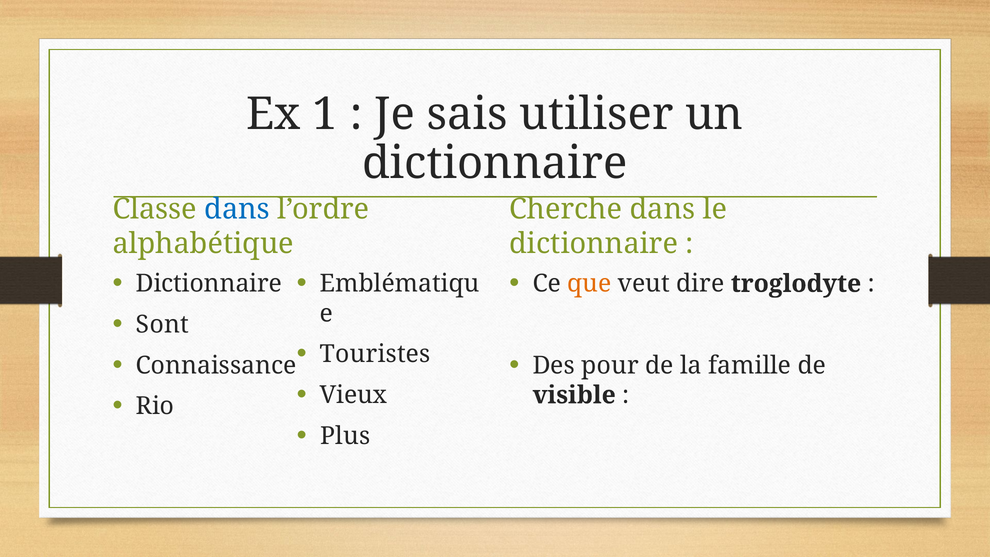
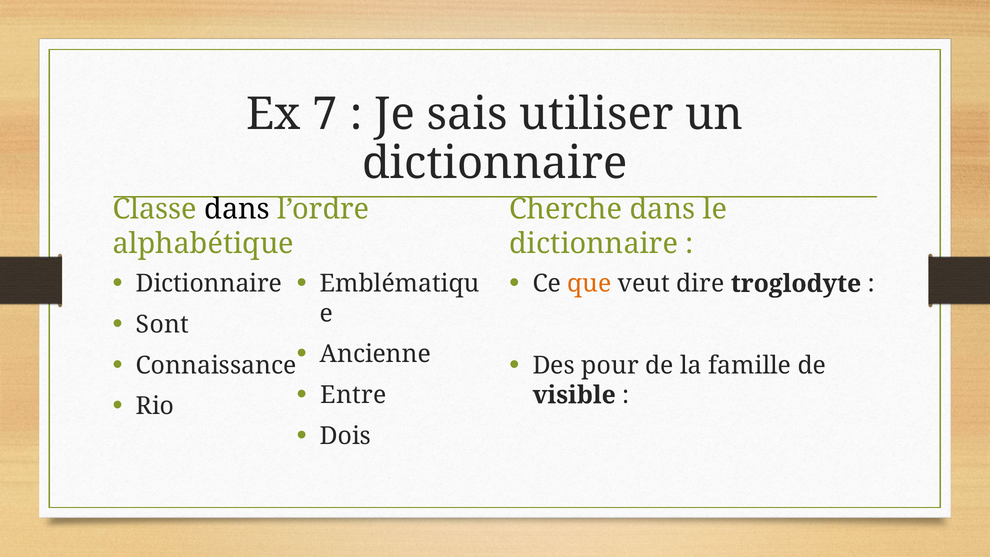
1: 1 -> 7
dans at (237, 209) colour: blue -> black
Touristes: Touristes -> Ancienne
Vieux: Vieux -> Entre
Plus: Plus -> Dois
